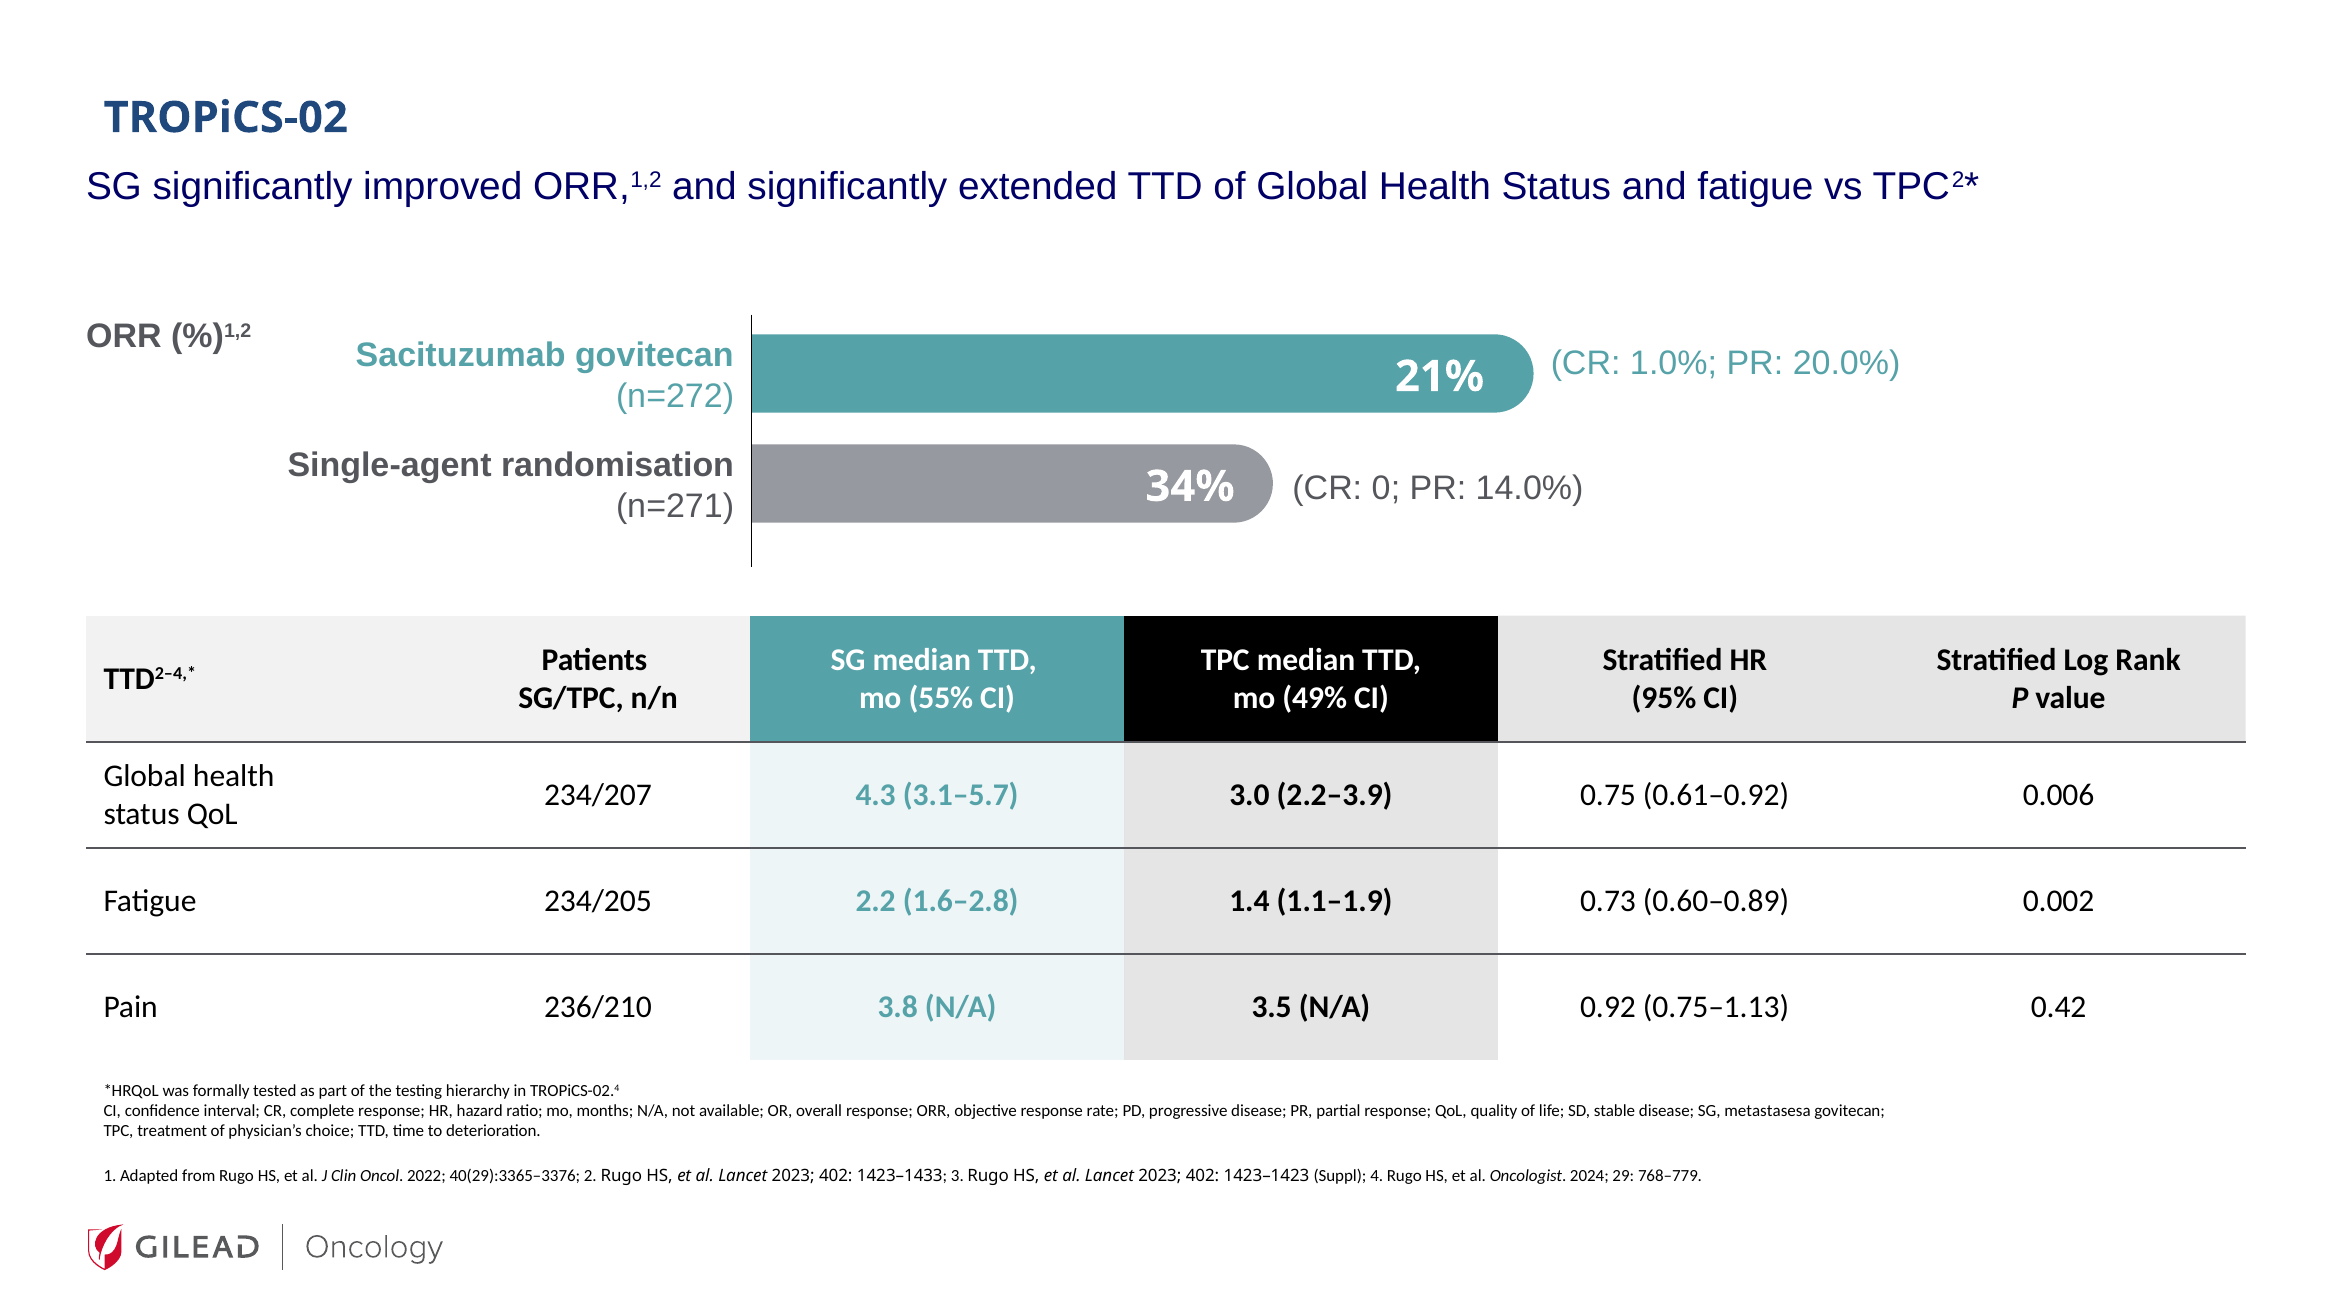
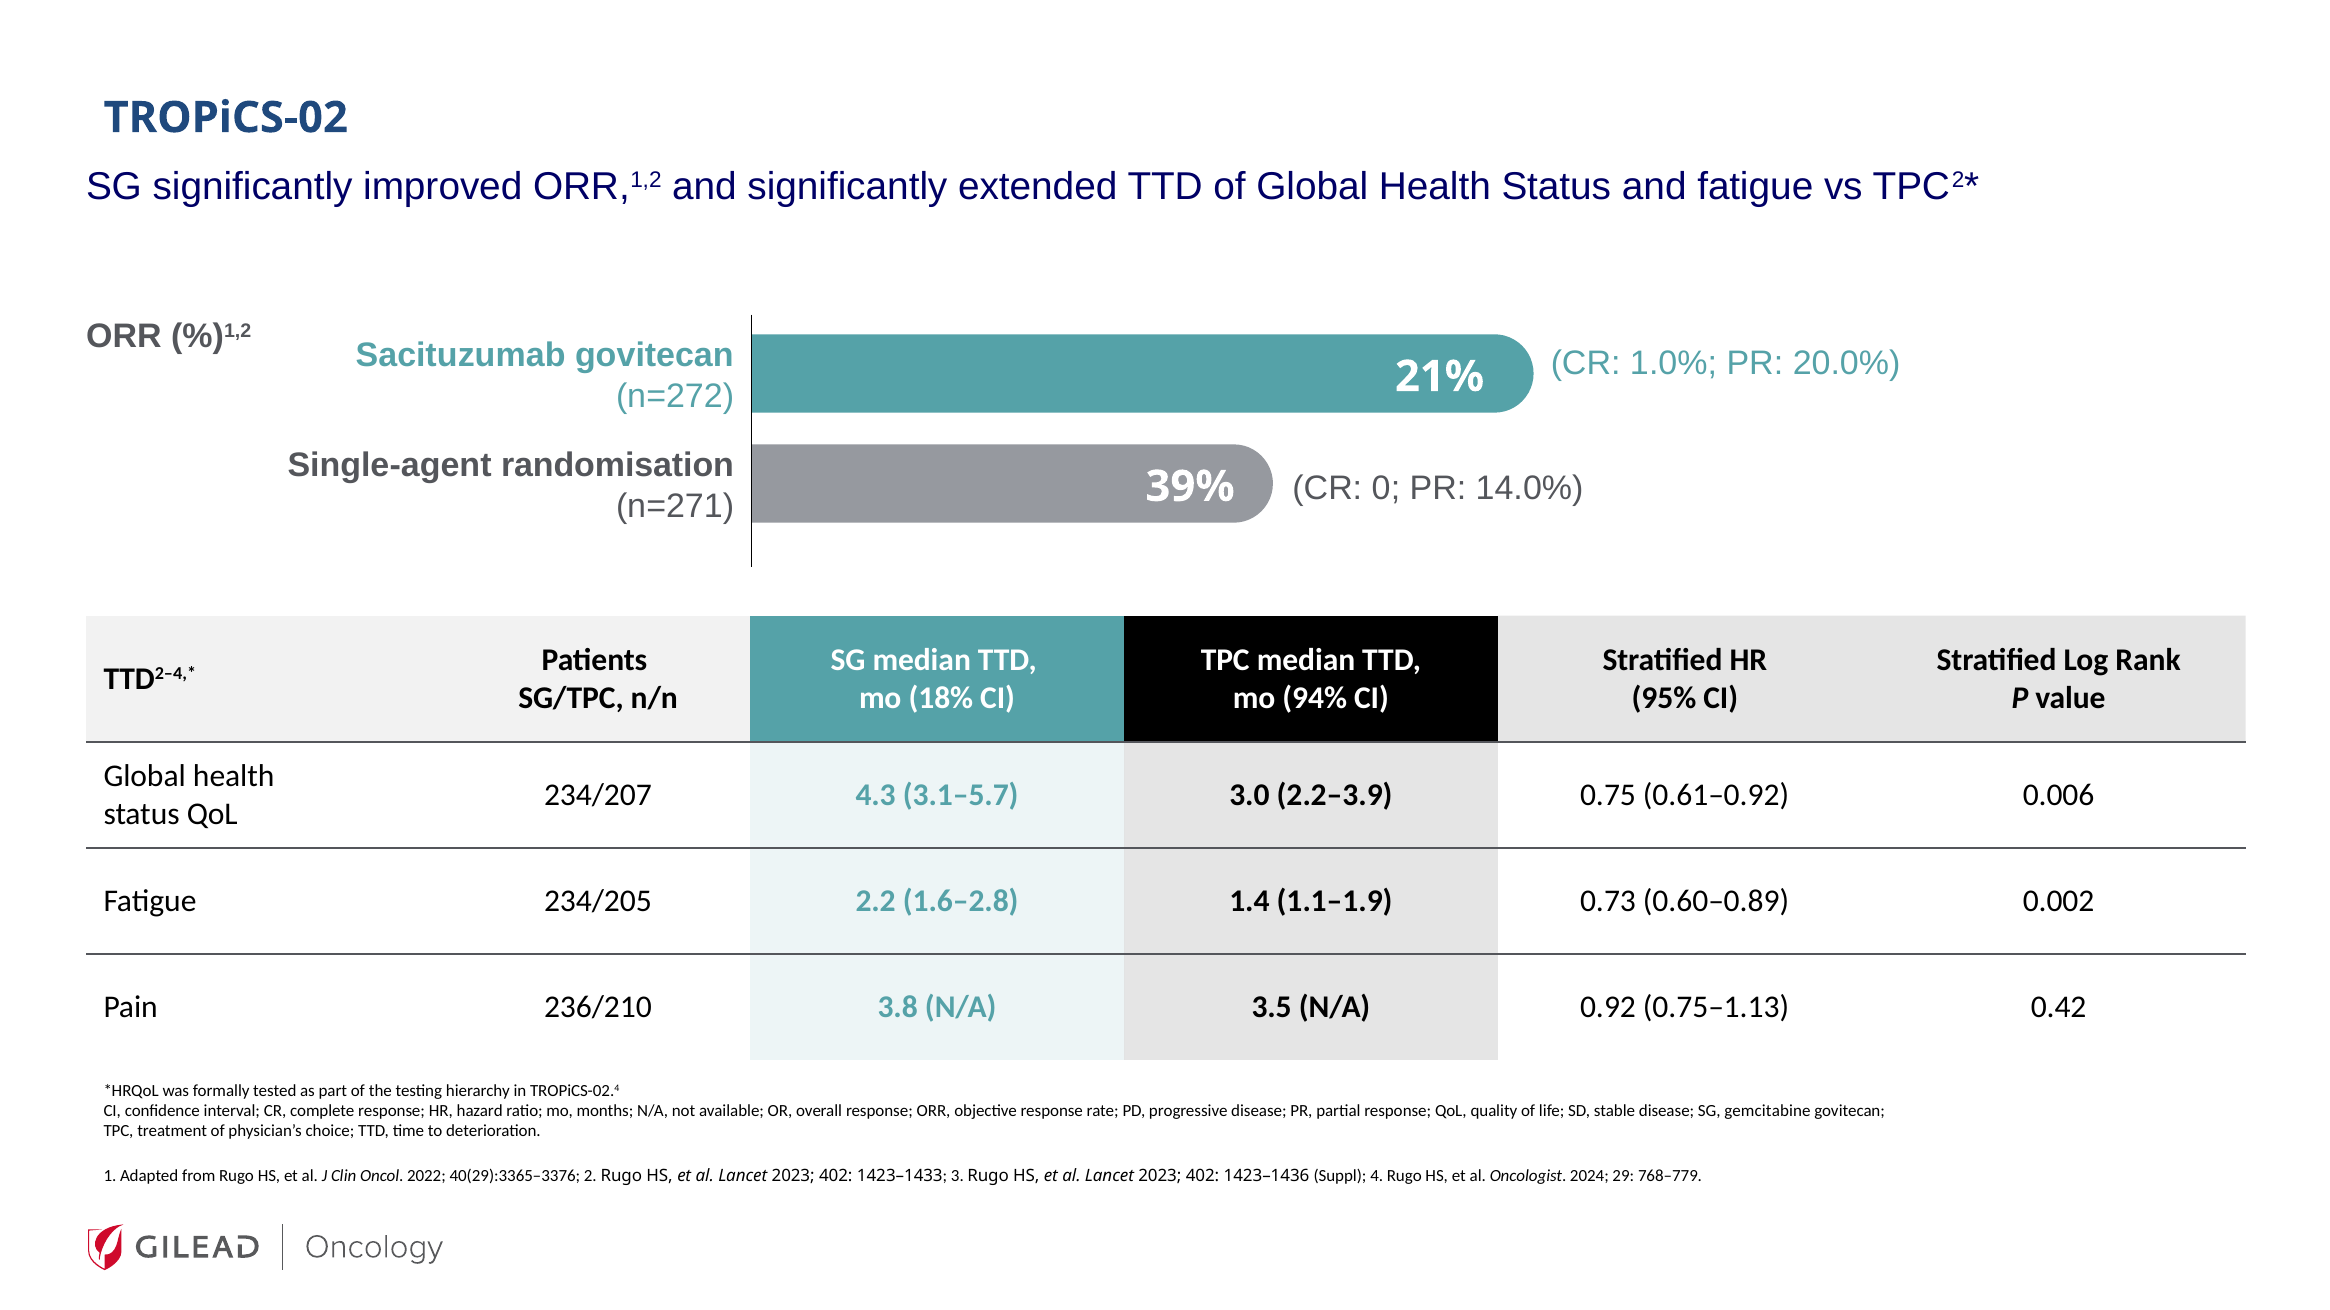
34%: 34% -> 39%
55%: 55% -> 18%
49%: 49% -> 94%
metastasesa: metastasesa -> gemcitabine
1423–1423: 1423–1423 -> 1423–1436
